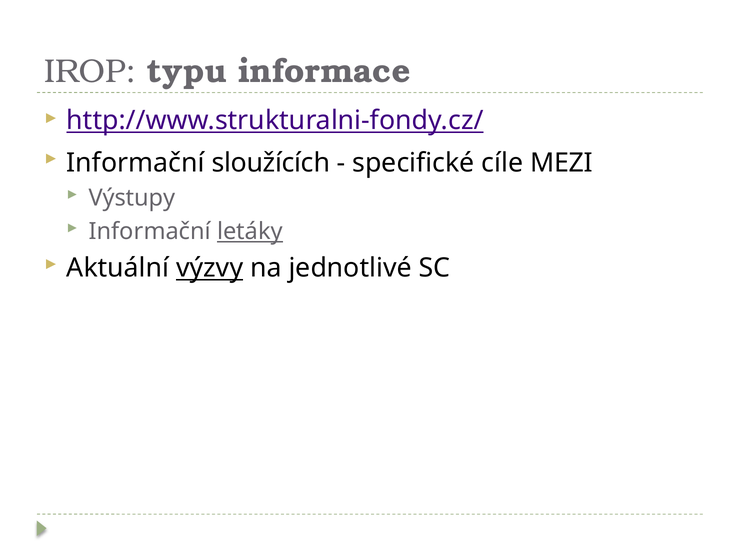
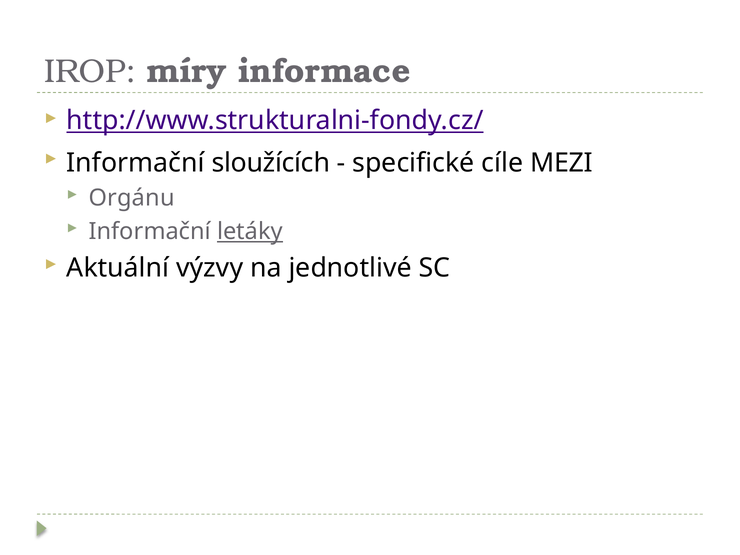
typu: typu -> míry
Výstupy: Výstupy -> Orgánu
výzvy underline: present -> none
